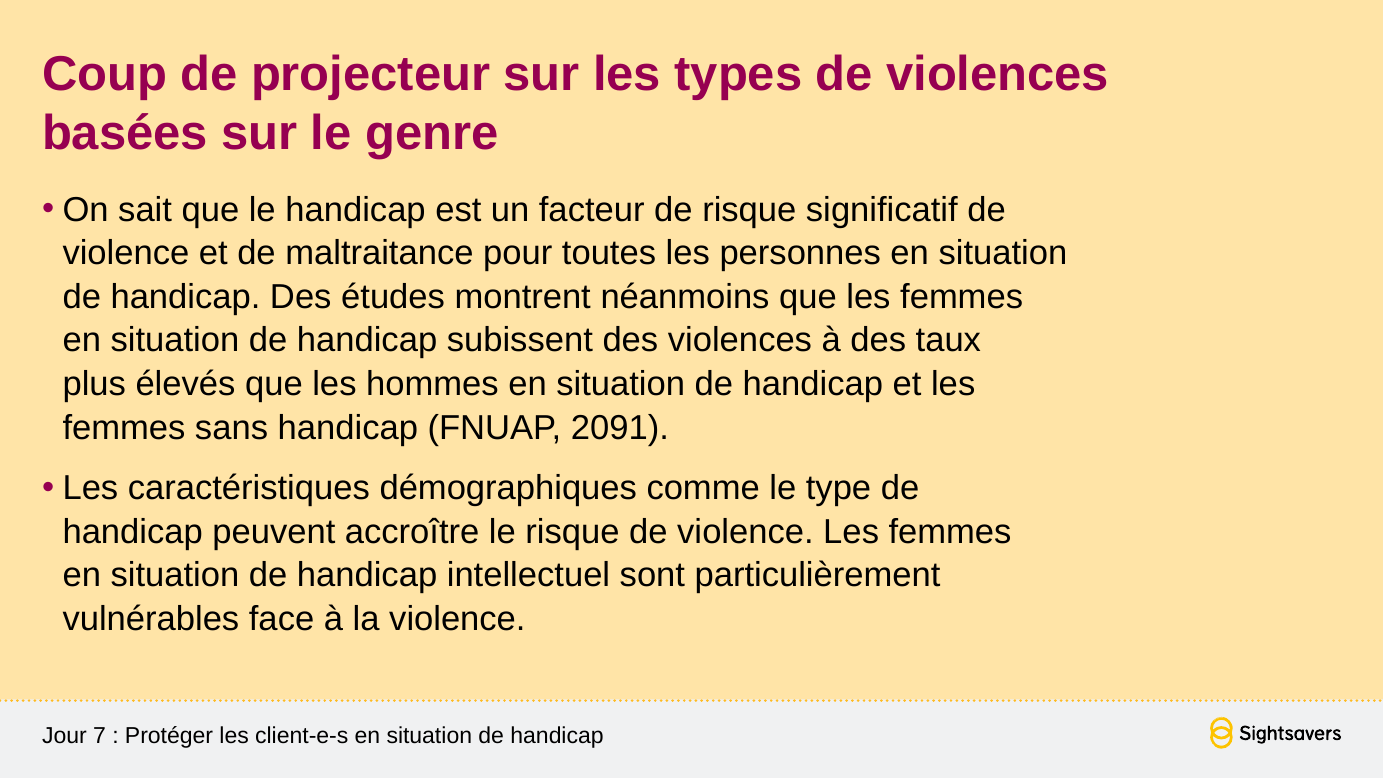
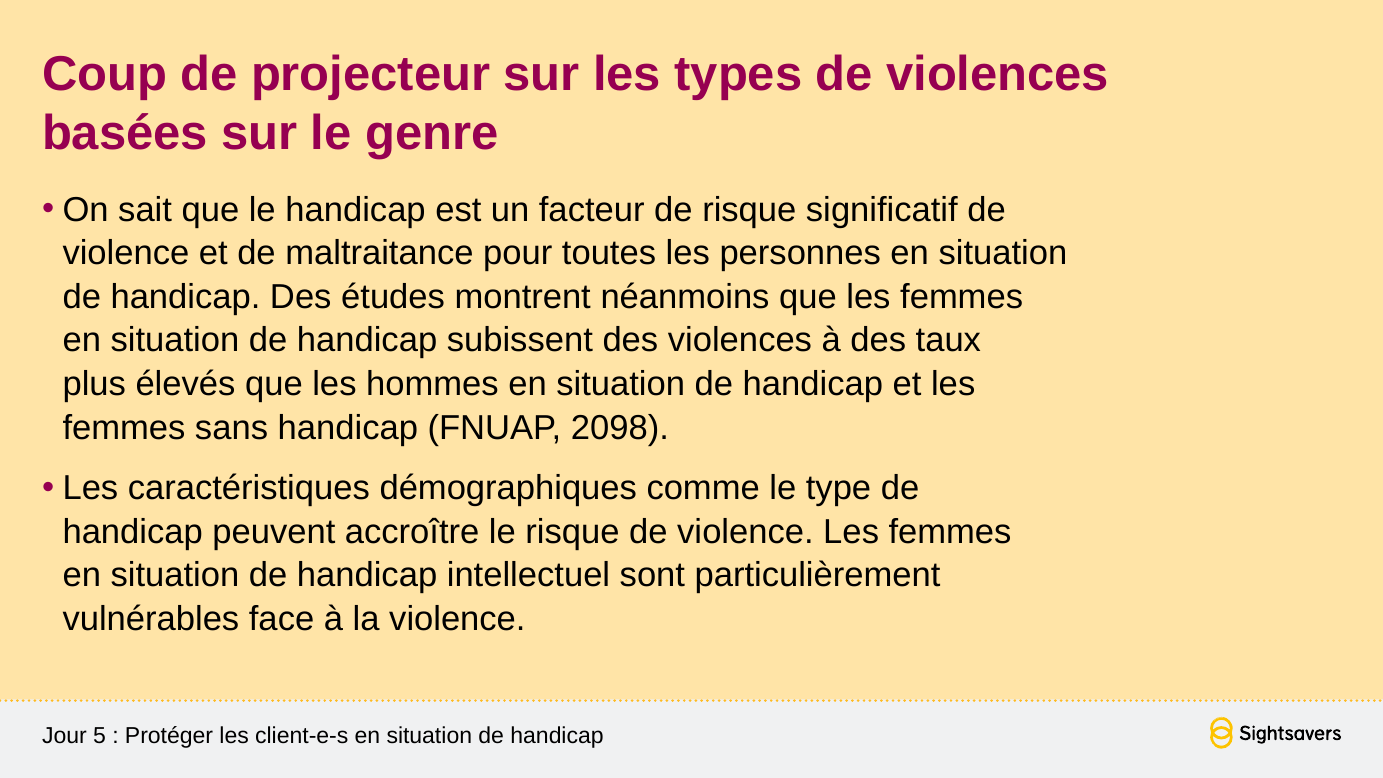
2091: 2091 -> 2098
7: 7 -> 5
